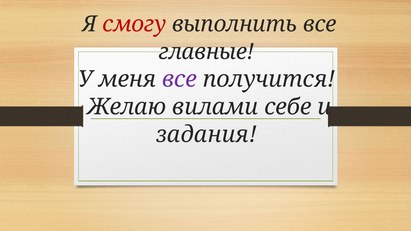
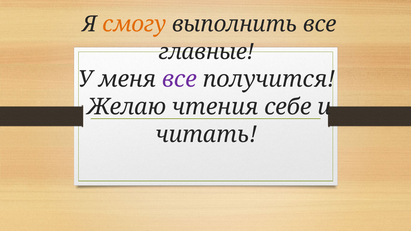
смогу colour: red -> orange
вилами: вилами -> чтения
задания: задания -> читать
